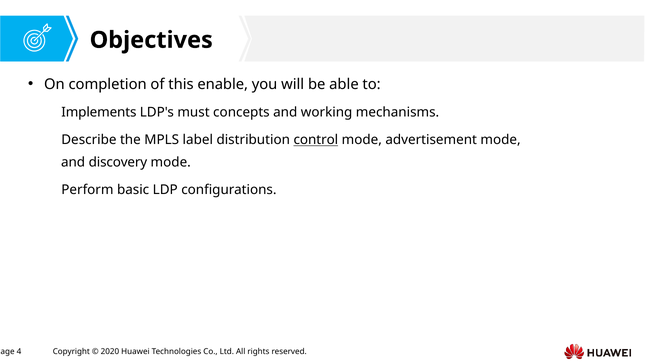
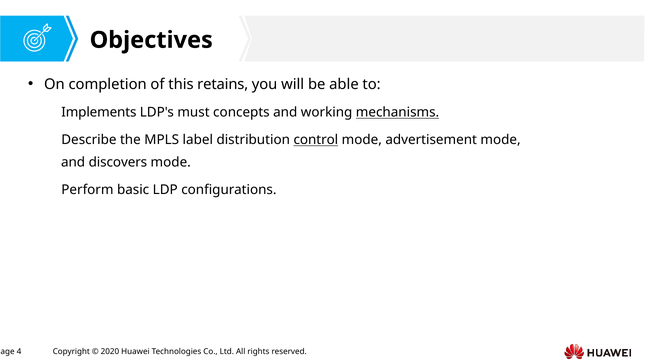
enable: enable -> retains
mechanisms underline: none -> present
discovery: discovery -> discovers
